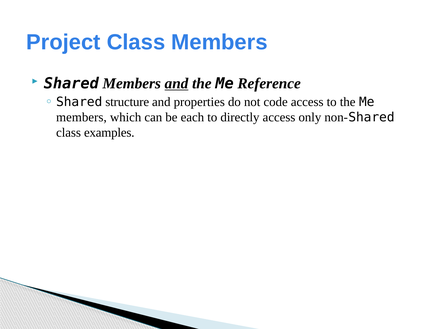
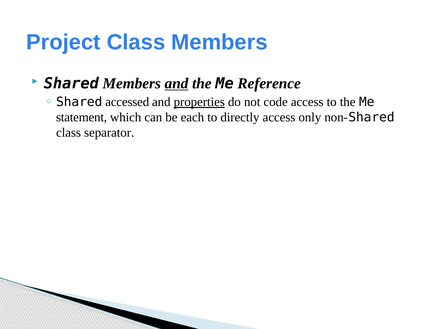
structure: structure -> accessed
properties underline: none -> present
members at (81, 117): members -> statement
examples: examples -> separator
